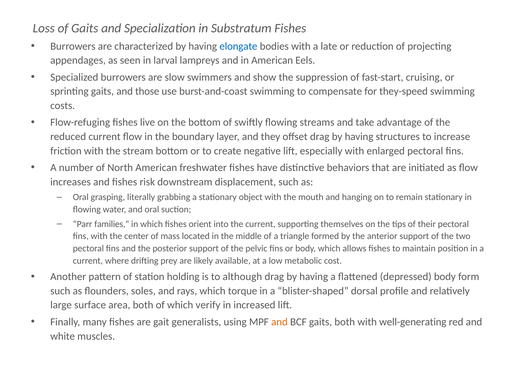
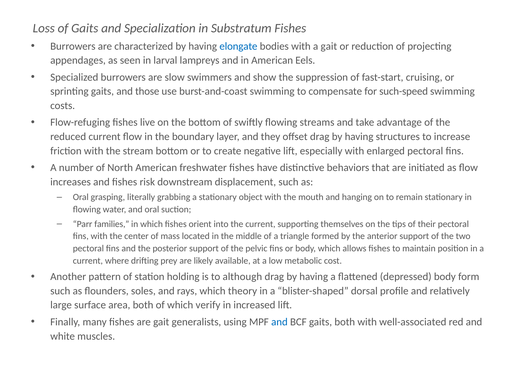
a late: late -> gait
they-speed: they-speed -> such-speed
torque: torque -> theory
and at (279, 323) colour: orange -> blue
well-generating: well-generating -> well-associated
